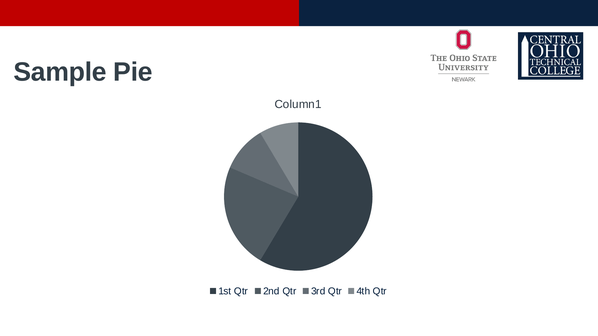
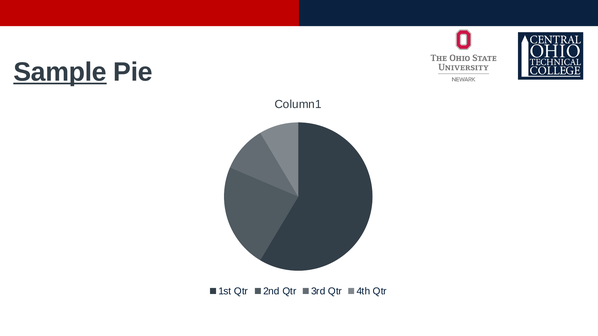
Sample underline: none -> present
